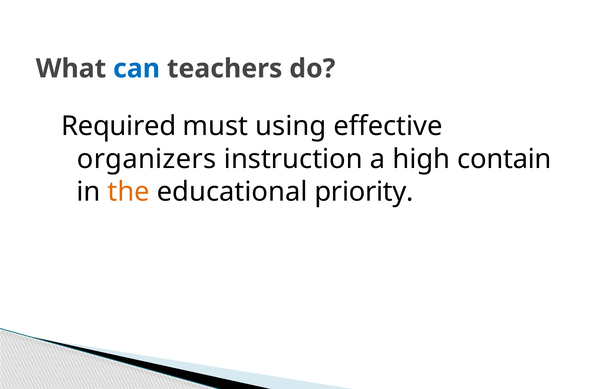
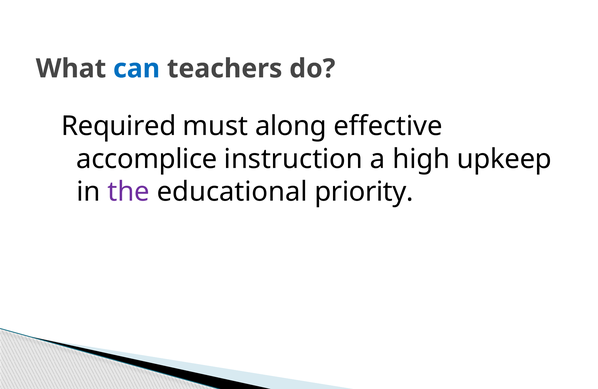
using: using -> along
organizers: organizers -> accomplice
contain: contain -> upkeep
the colour: orange -> purple
